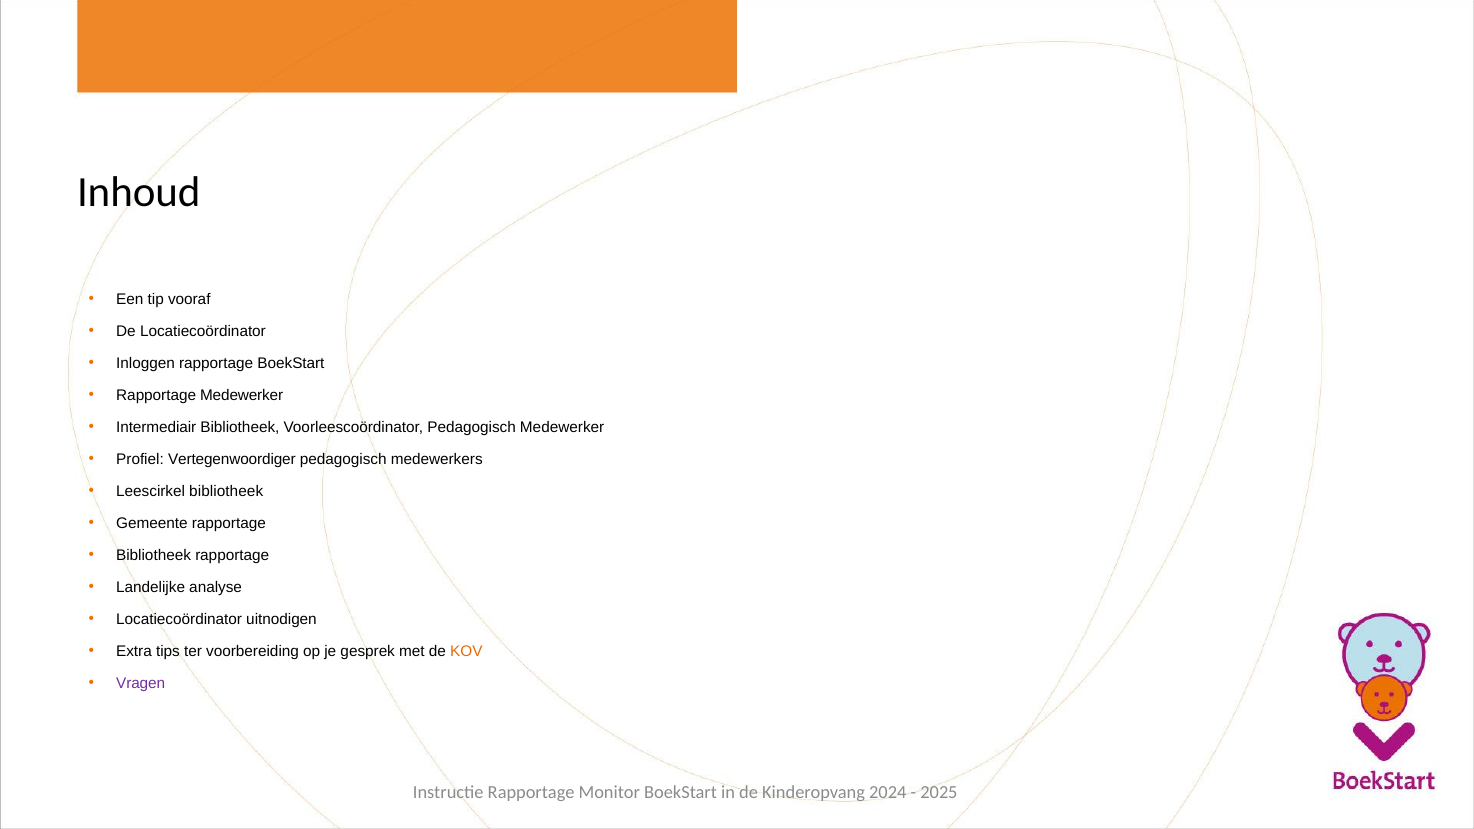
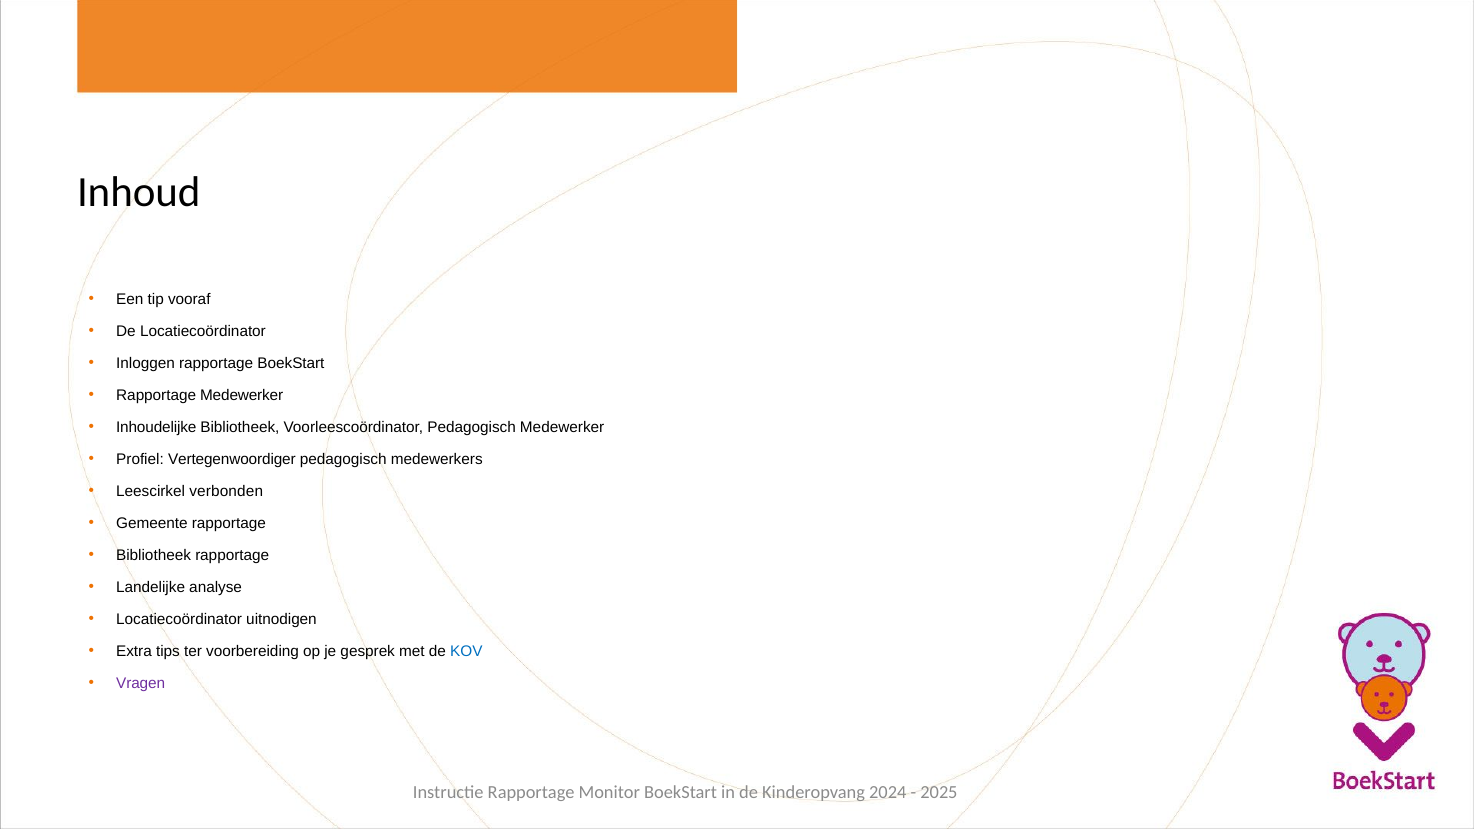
Intermediair: Intermediair -> Inhoudelijke
Leescirkel bibliotheek: bibliotheek -> verbonden
KOV colour: orange -> blue
